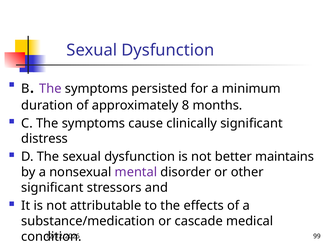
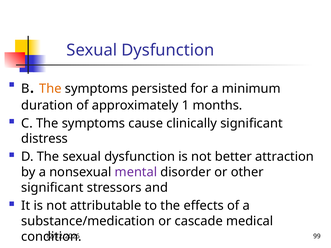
The at (50, 89) colour: purple -> orange
8: 8 -> 1
maintains: maintains -> attraction
